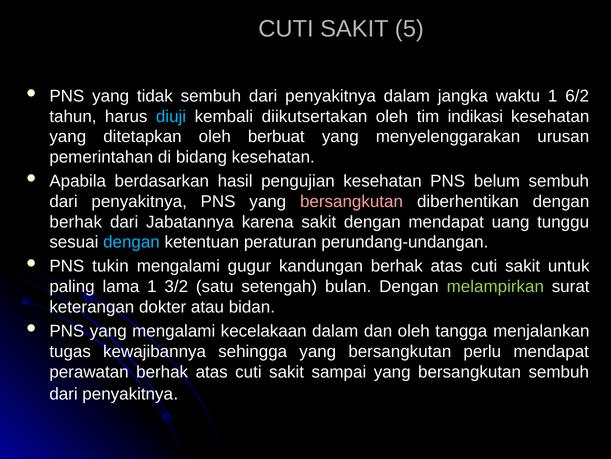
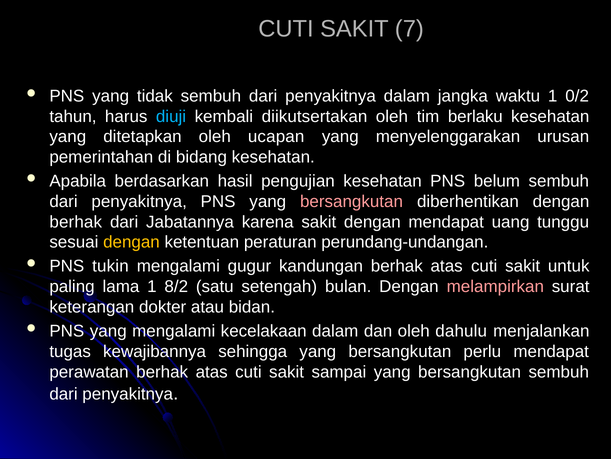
5: 5 -> 7
6/2: 6/2 -> 0/2
indikasi: indikasi -> berlaku
berbuat: berbuat -> ucapan
dengan at (131, 242) colour: light blue -> yellow
3/2: 3/2 -> 8/2
melampirkan colour: light green -> pink
tangga: tangga -> dahulu
